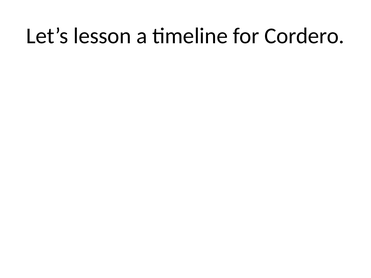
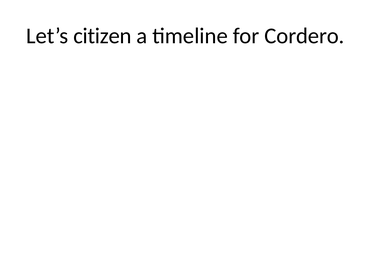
lesson: lesson -> citizen
